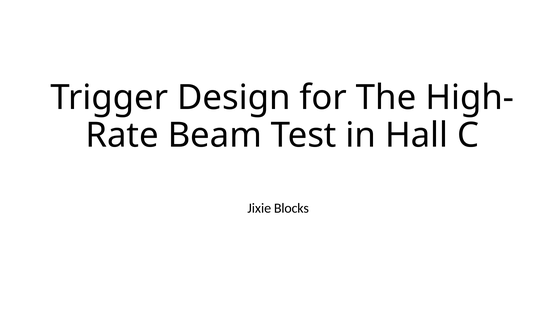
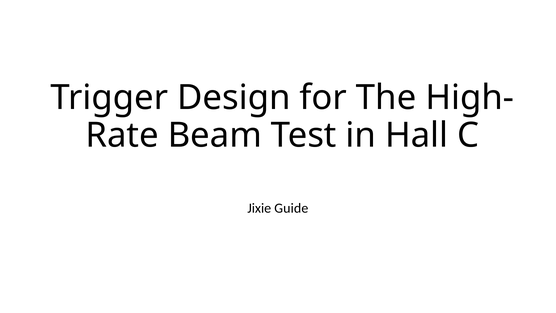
Blocks: Blocks -> Guide
